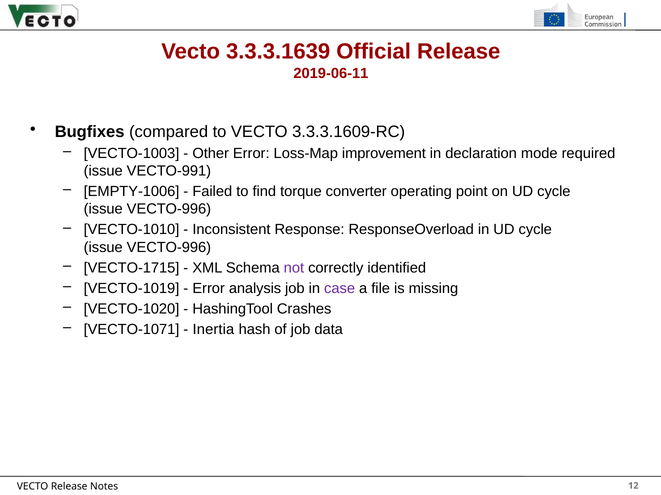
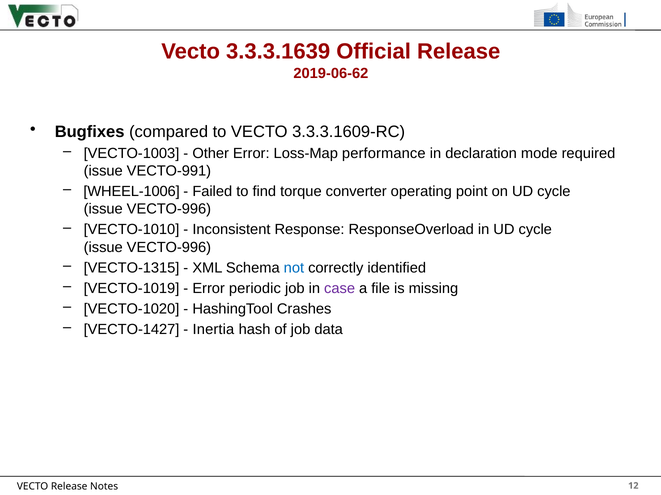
2019-06-11: 2019-06-11 -> 2019-06-62
improvement: improvement -> performance
EMPTY-1006: EMPTY-1006 -> WHEEL-1006
VECTO-1715: VECTO-1715 -> VECTO-1315
not colour: purple -> blue
analysis: analysis -> periodic
VECTO-1071: VECTO-1071 -> VECTO-1427
